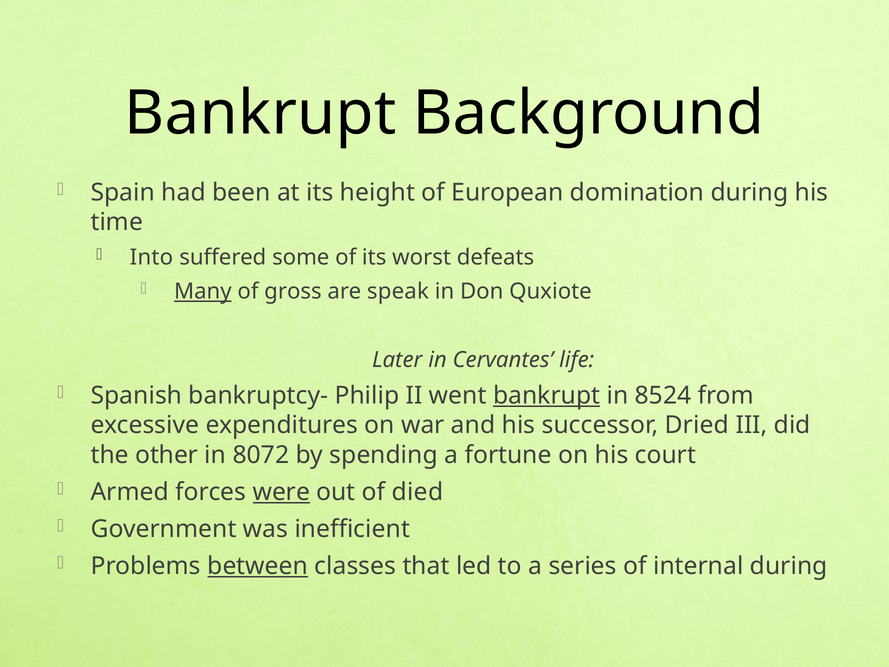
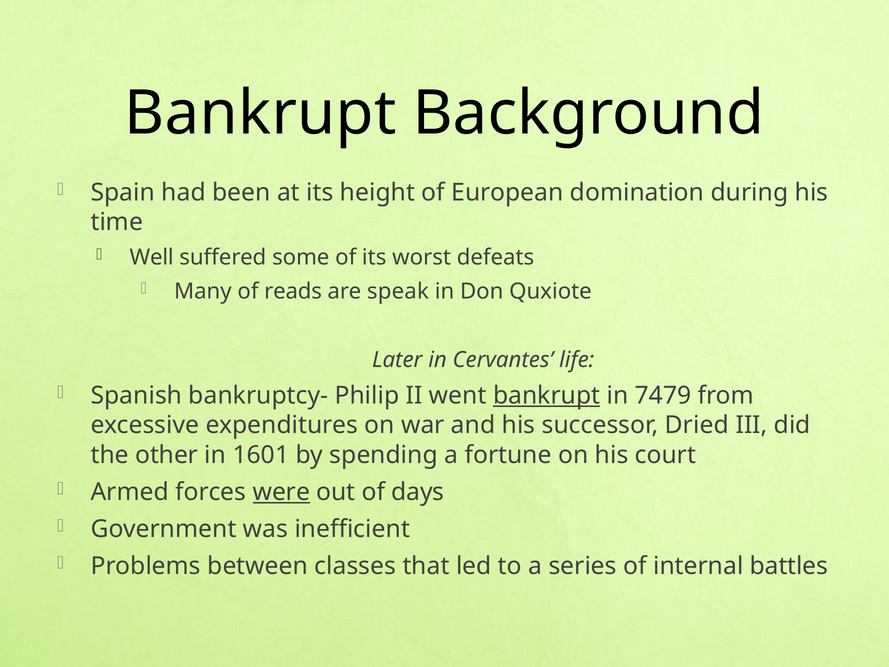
Into: Into -> Well
Many underline: present -> none
gross: gross -> reads
8524: 8524 -> 7479
8072: 8072 -> 1601
died: died -> days
between underline: present -> none
internal during: during -> battles
